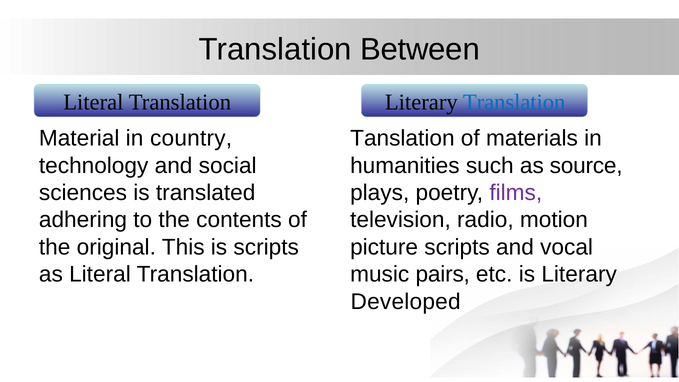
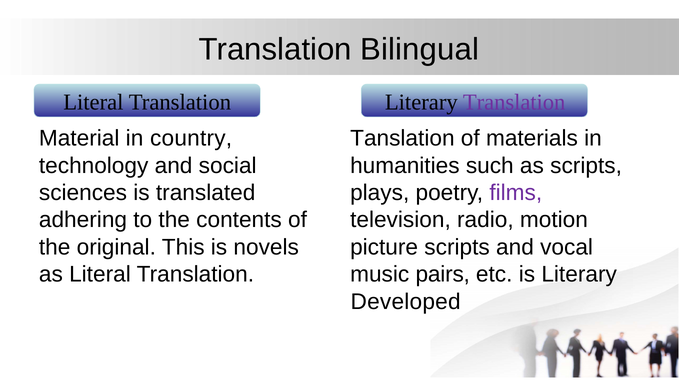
Between: Between -> Bilingual
Translation at (514, 102) colour: blue -> purple
as source: source -> scripts
is scripts: scripts -> novels
